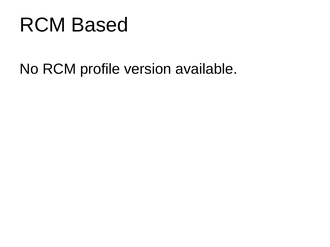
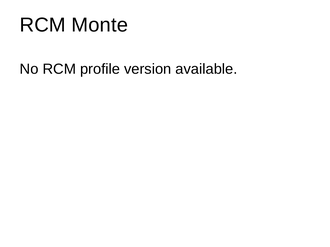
Based: Based -> Monte
